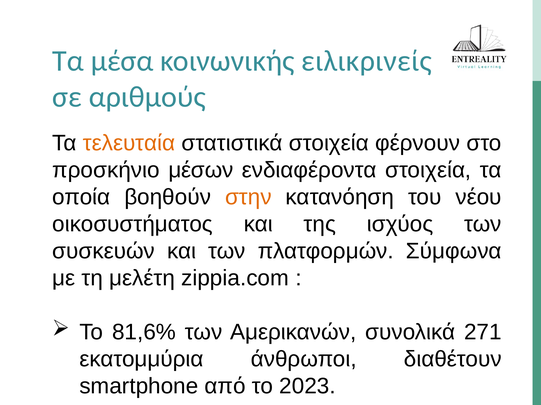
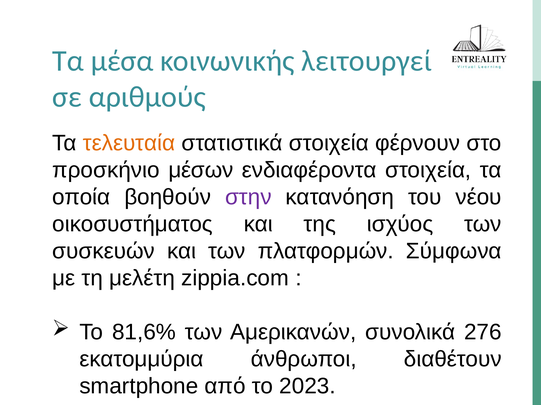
ειλικρινείς: ειλικρινείς -> λειτουργεί
στην colour: orange -> purple
271: 271 -> 276
